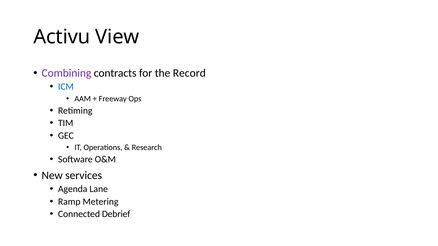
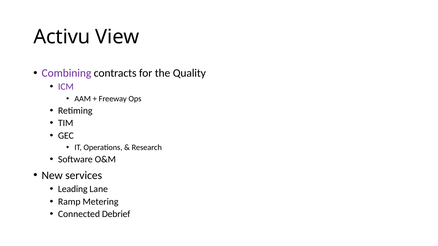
Record: Record -> Quality
ICM colour: blue -> purple
Agenda: Agenda -> Leading
